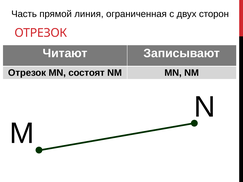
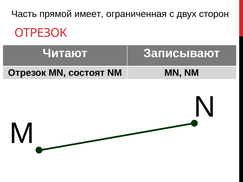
линия: линия -> имеет
